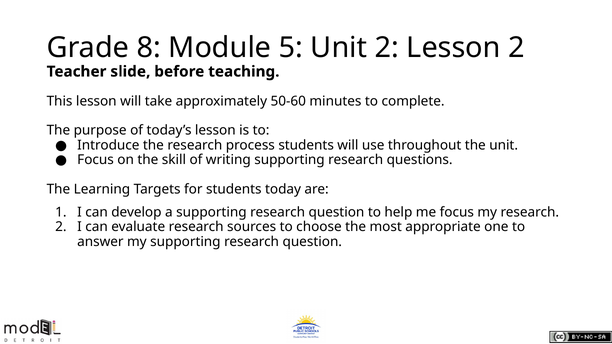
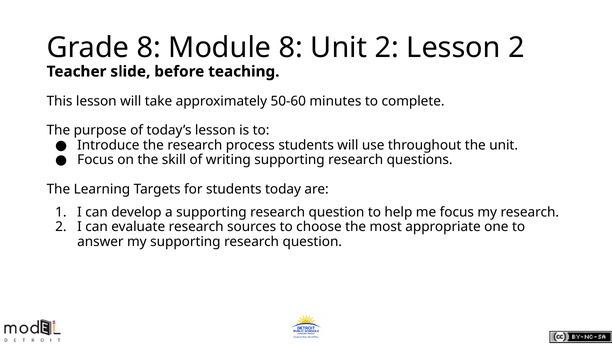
Module 5: 5 -> 8
